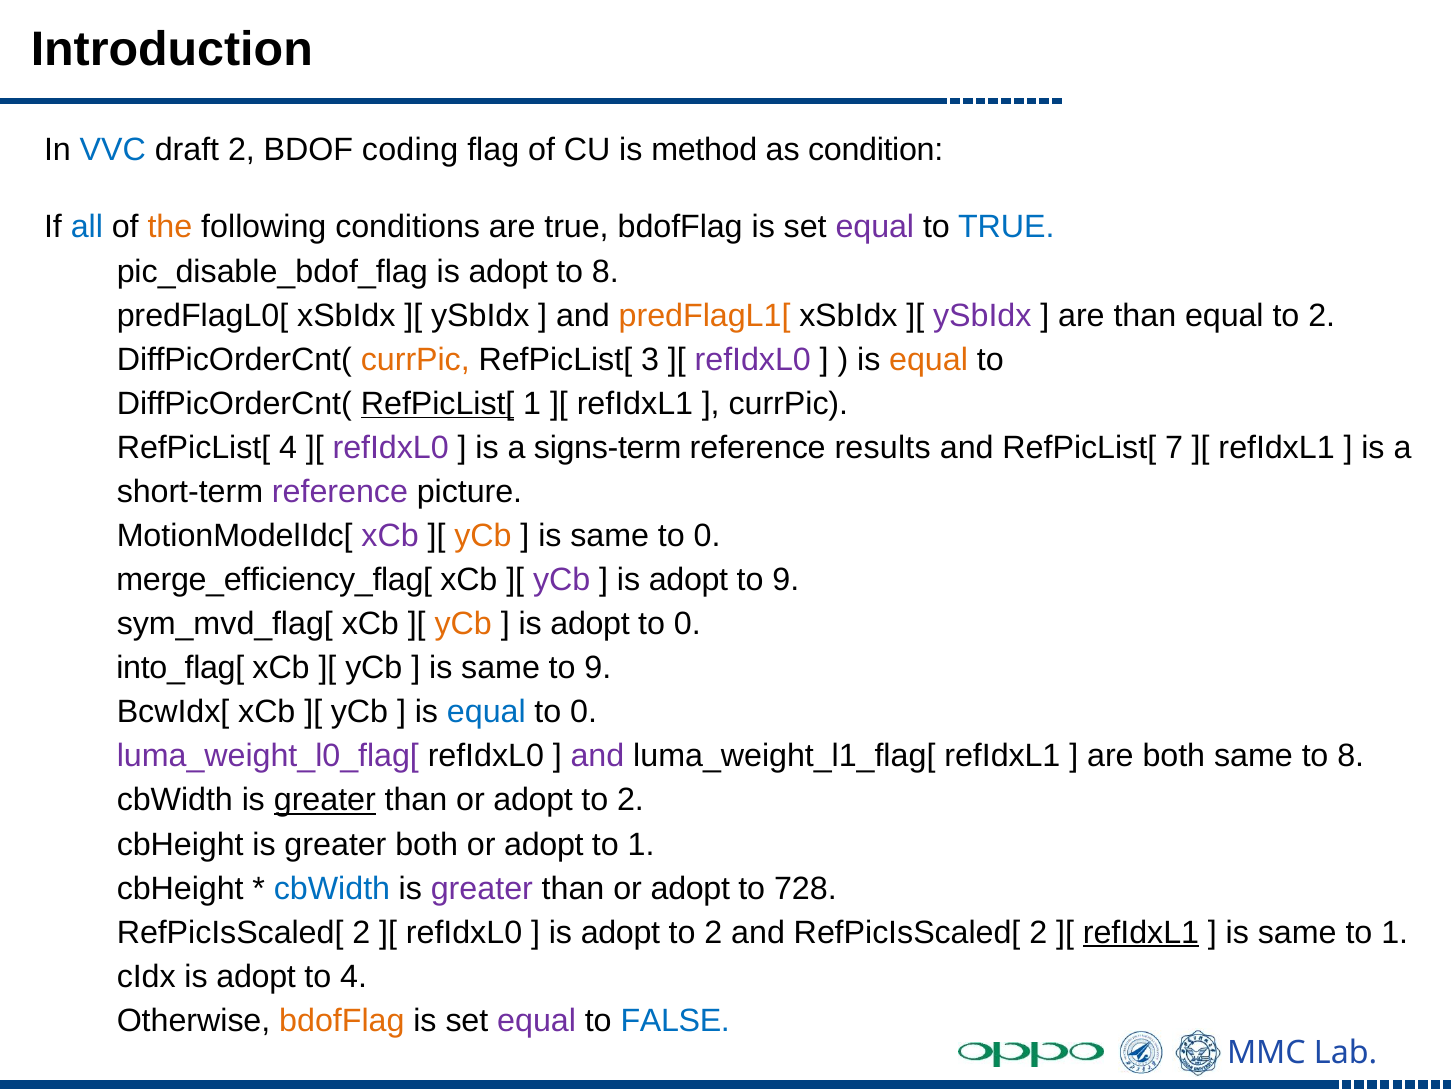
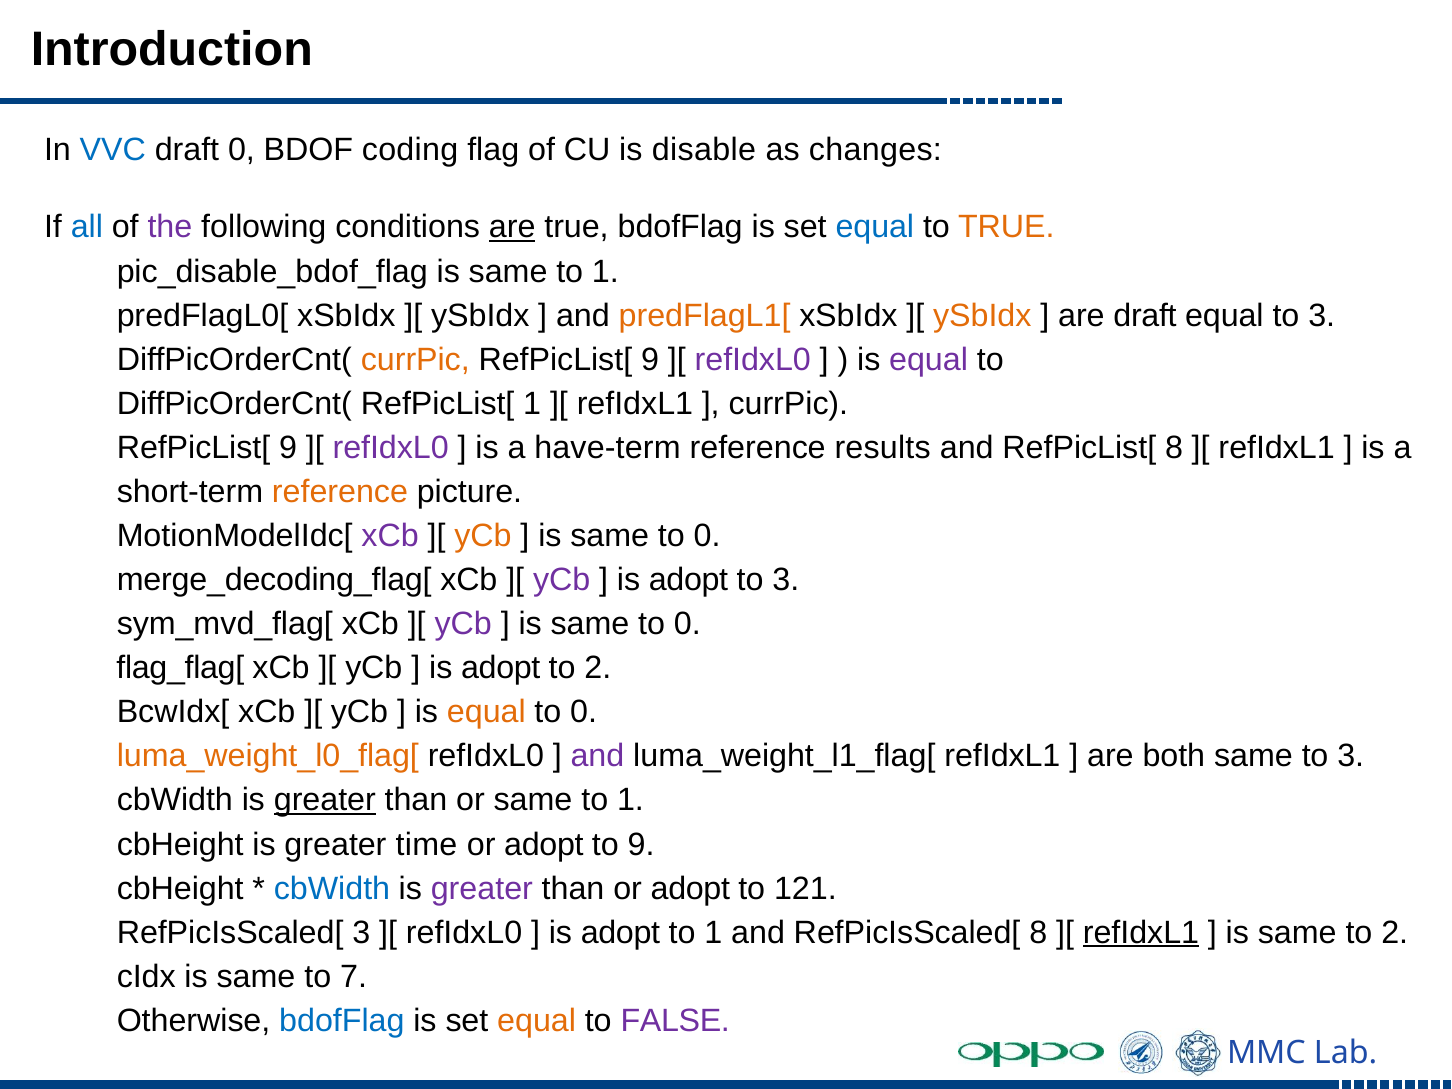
draft 2: 2 -> 0
method: method -> disable
condition: condition -> changes
the colour: orange -> purple
are at (512, 227) underline: none -> present
equal at (875, 227) colour: purple -> blue
TRUE at (1006, 227) colour: blue -> orange
pic_disable_bdof_flag is adopt: adopt -> same
8 at (605, 271): 8 -> 1
ySbIdx at (982, 315) colour: purple -> orange
are than: than -> draft
equal to 2: 2 -> 3
3 at (650, 360): 3 -> 9
equal at (929, 360) colour: orange -> purple
RefPicList[ at (438, 404) underline: present -> none
4 at (288, 448): 4 -> 9
signs-term: signs-term -> have-term
RefPicList[ 7: 7 -> 8
reference at (340, 492) colour: purple -> orange
merge_efficiency_flag[: merge_efficiency_flag[ -> merge_decoding_flag[
9 at (786, 580): 9 -> 3
yCb at (463, 624) colour: orange -> purple
adopt at (590, 624): adopt -> same
into_flag[: into_flag[ -> flag_flag[
same at (501, 668): same -> adopt
9 at (598, 668): 9 -> 2
equal at (486, 712) colour: blue -> orange
luma_weight_l0_flag[ colour: purple -> orange
8 at (1351, 756): 8 -> 3
adopt at (533, 800): adopt -> same
2 at (630, 800): 2 -> 1
greater both: both -> time
1 at (641, 844): 1 -> 9
728: 728 -> 121
2 at (361, 933): 2 -> 3
2 at (713, 933): 2 -> 1
and RefPicIsScaled[ 2: 2 -> 8
1 at (1395, 933): 1 -> 2
cIdx is adopt: adopt -> same
to 4: 4 -> 7
bdofFlag at (342, 1021) colour: orange -> blue
equal at (537, 1021) colour: purple -> orange
FALSE colour: blue -> purple
